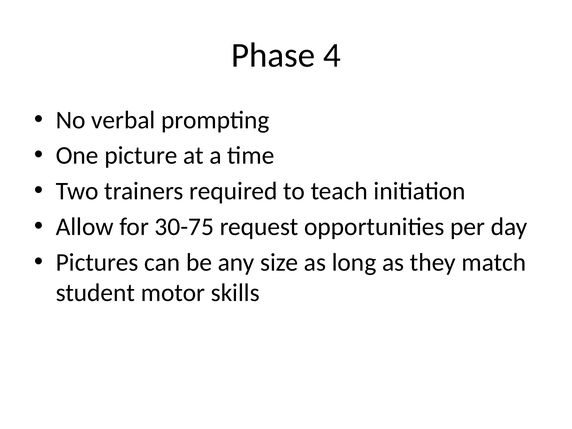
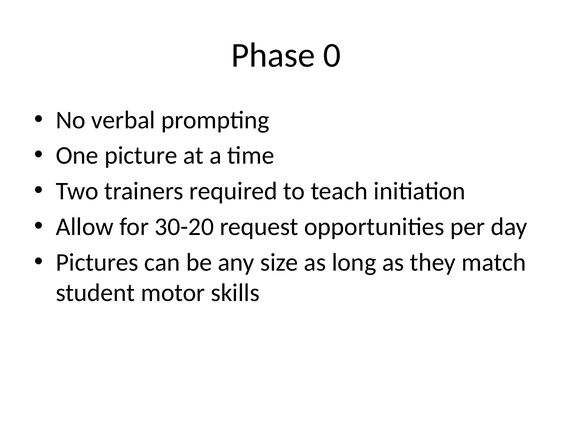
4: 4 -> 0
30-75: 30-75 -> 30-20
